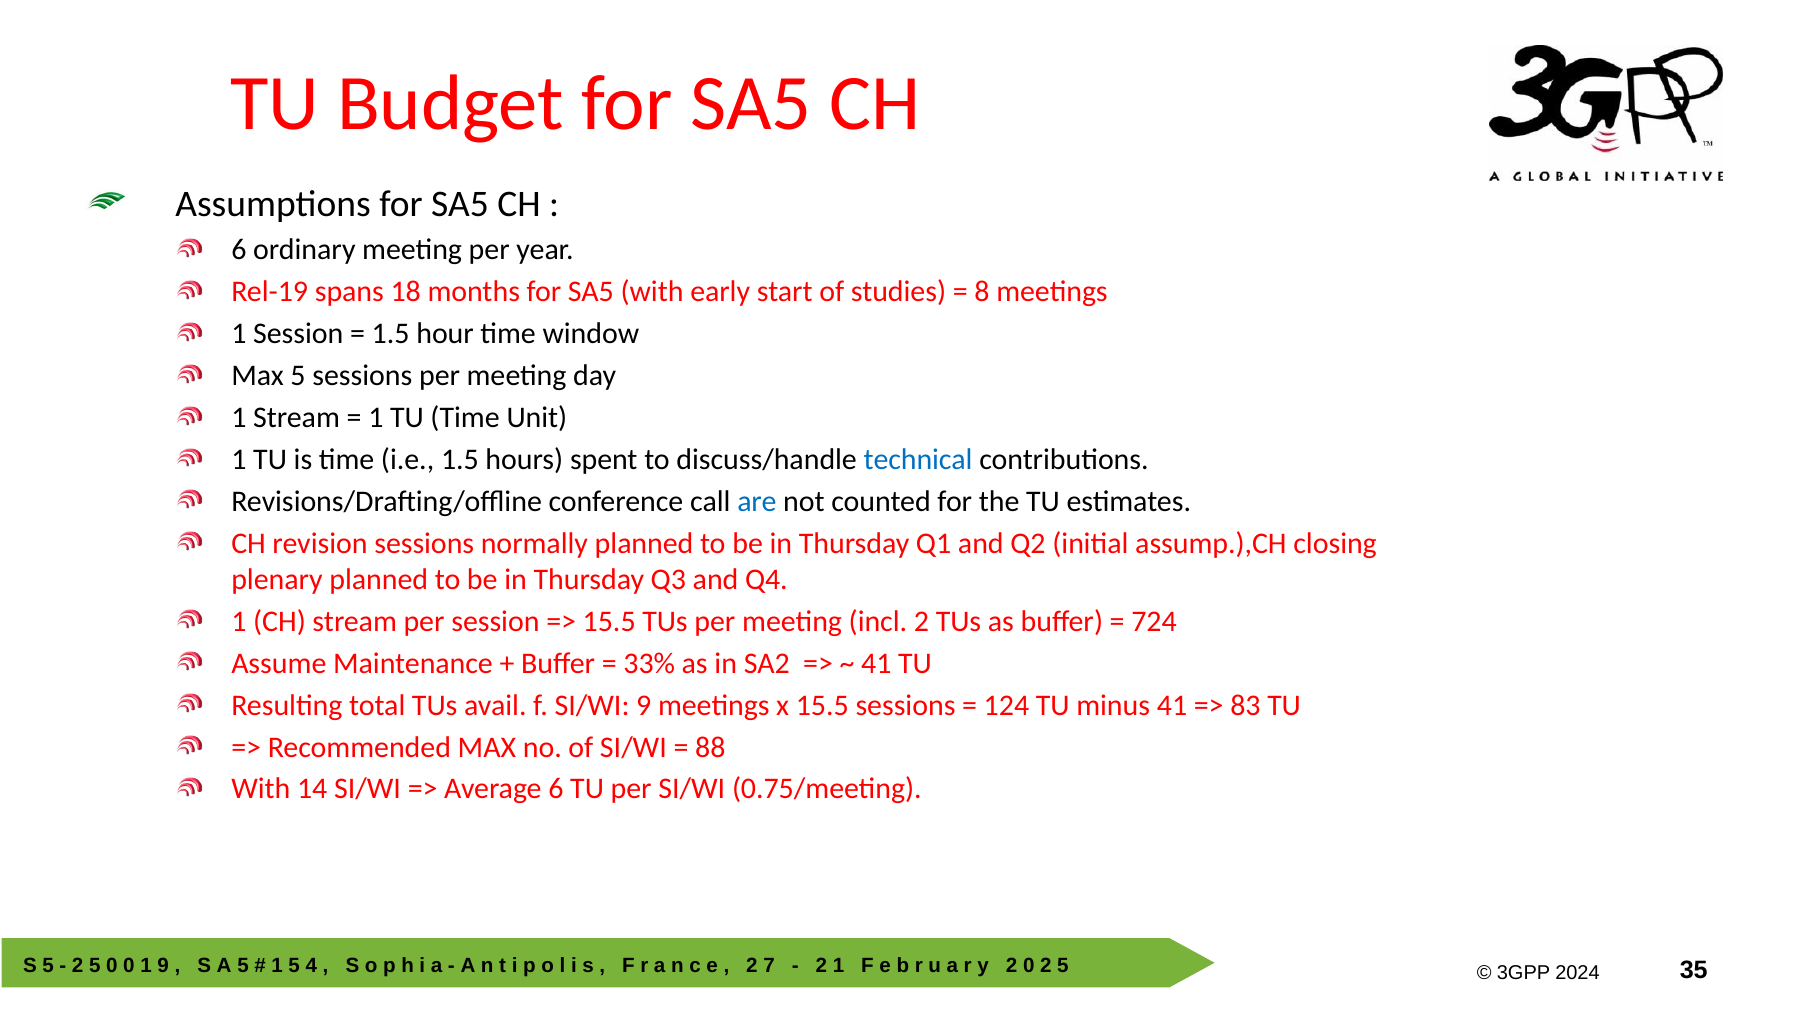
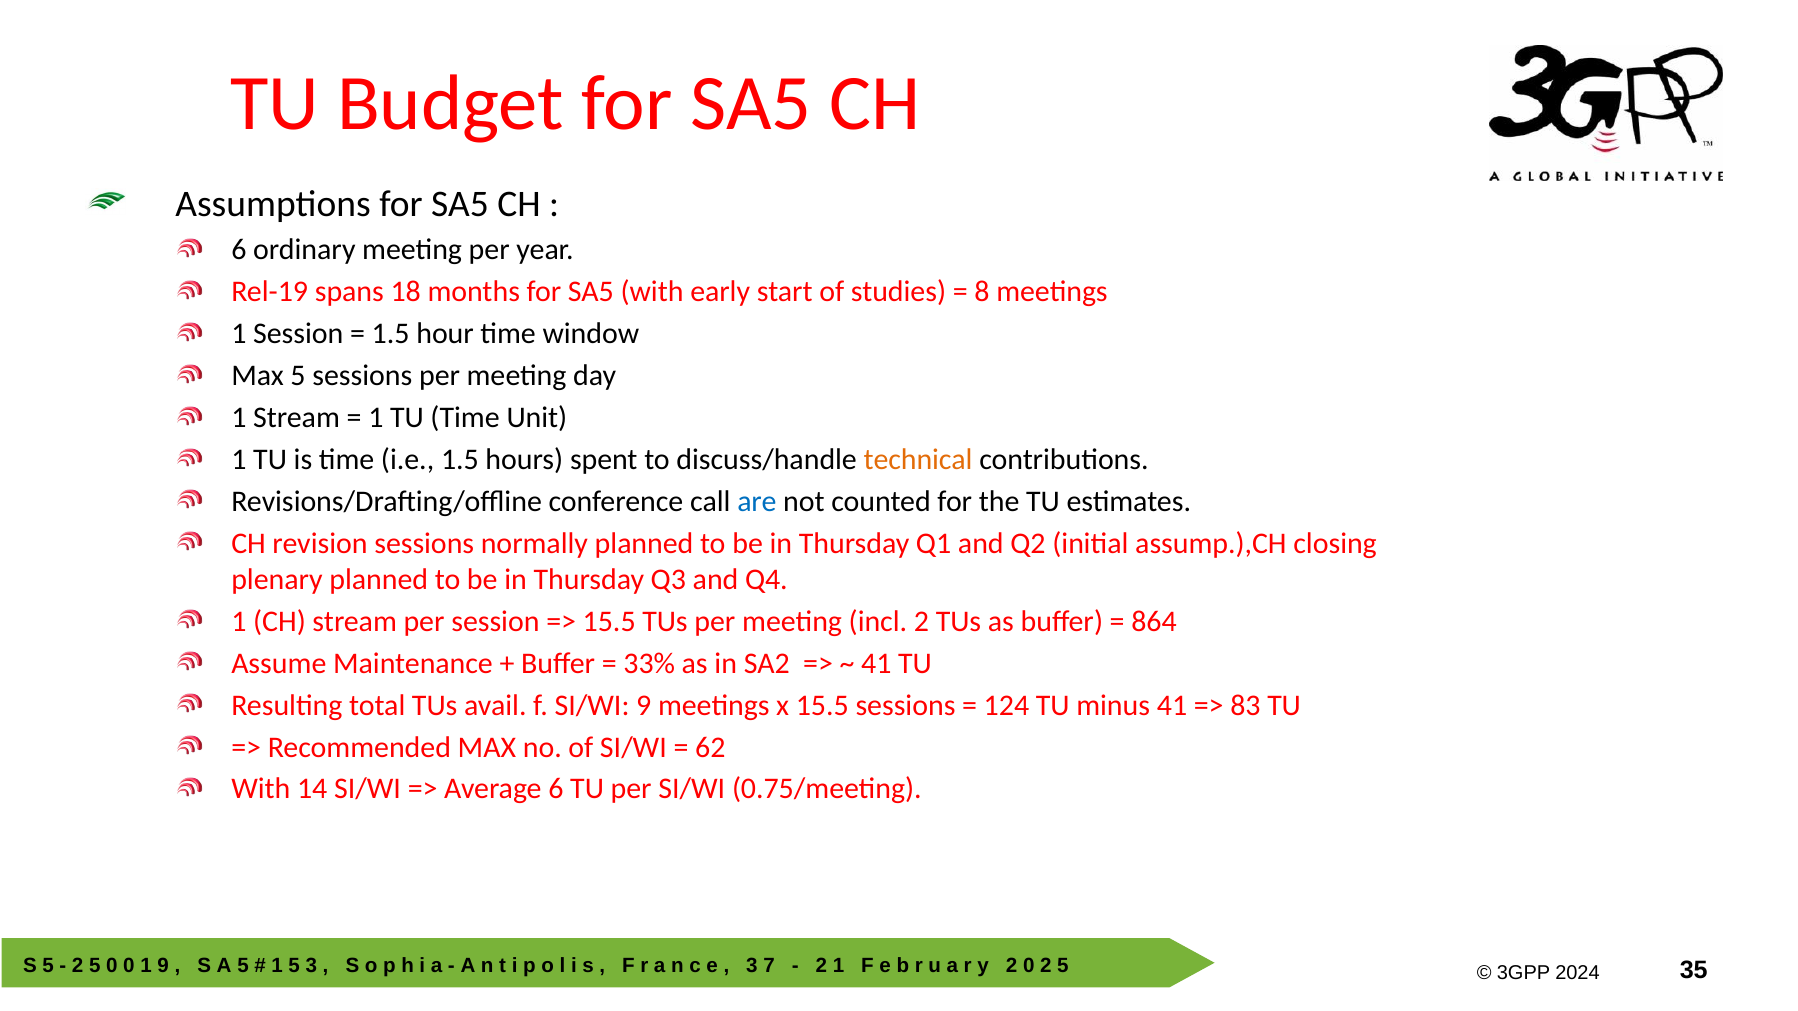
technical colour: blue -> orange
724: 724 -> 864
88: 88 -> 62
5 4: 4 -> 3
2 at (752, 966): 2 -> 3
